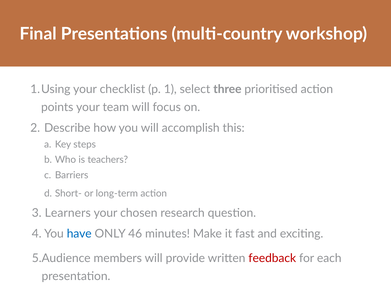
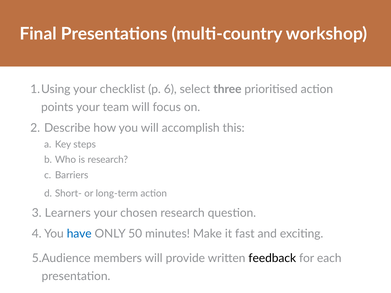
1: 1 -> 6
is teachers: teachers -> research
46: 46 -> 50
feedback colour: red -> black
